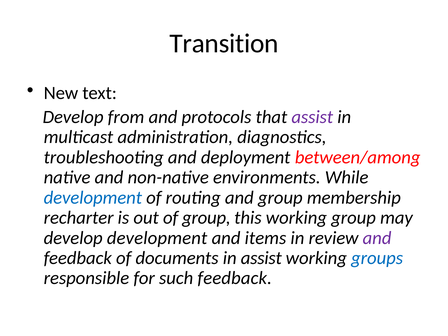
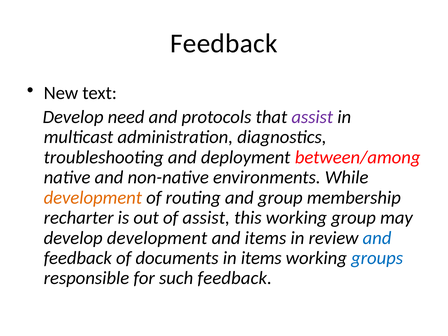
Transition at (224, 43): Transition -> Feedback
from: from -> need
development at (93, 198) colour: blue -> orange
of group: group -> assist
and at (377, 238) colour: purple -> blue
in assist: assist -> items
